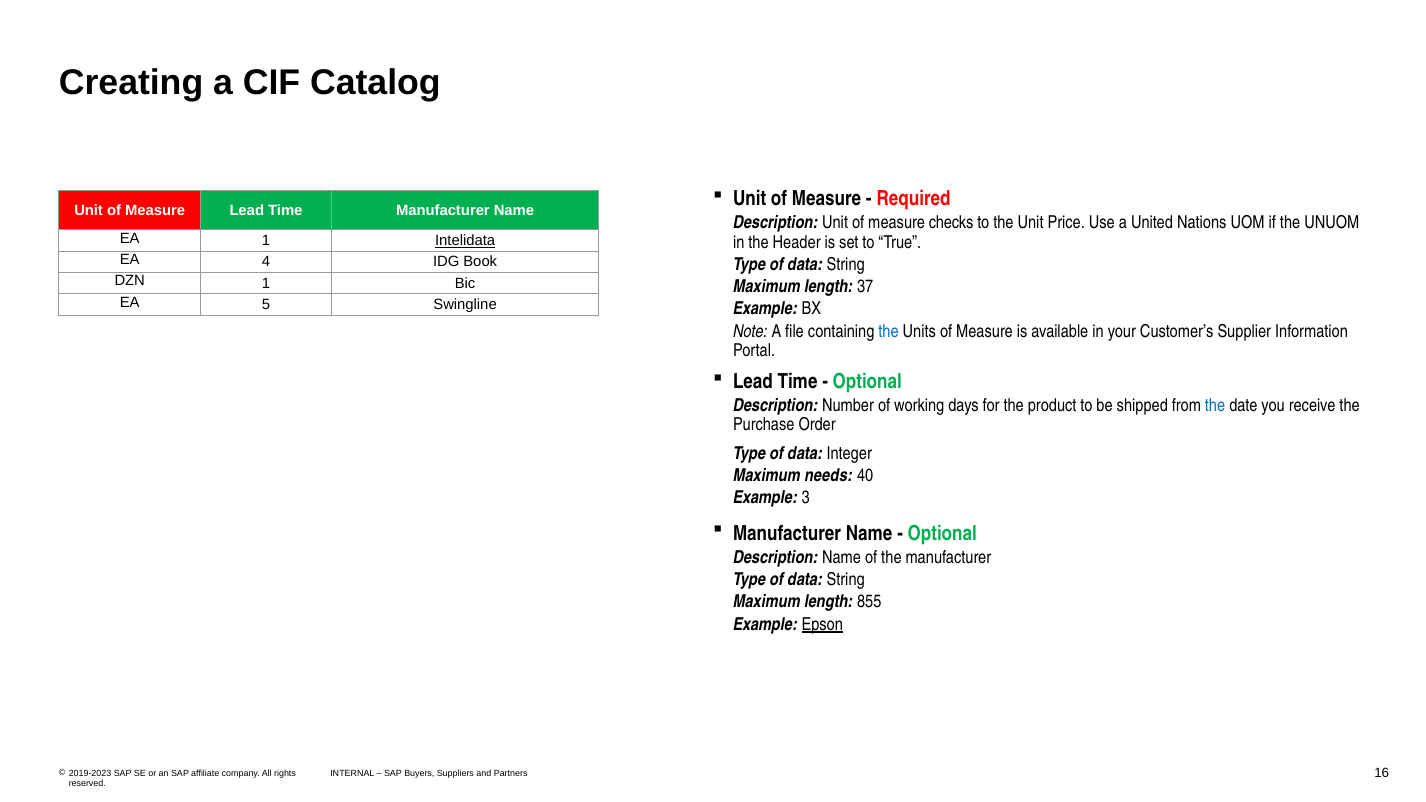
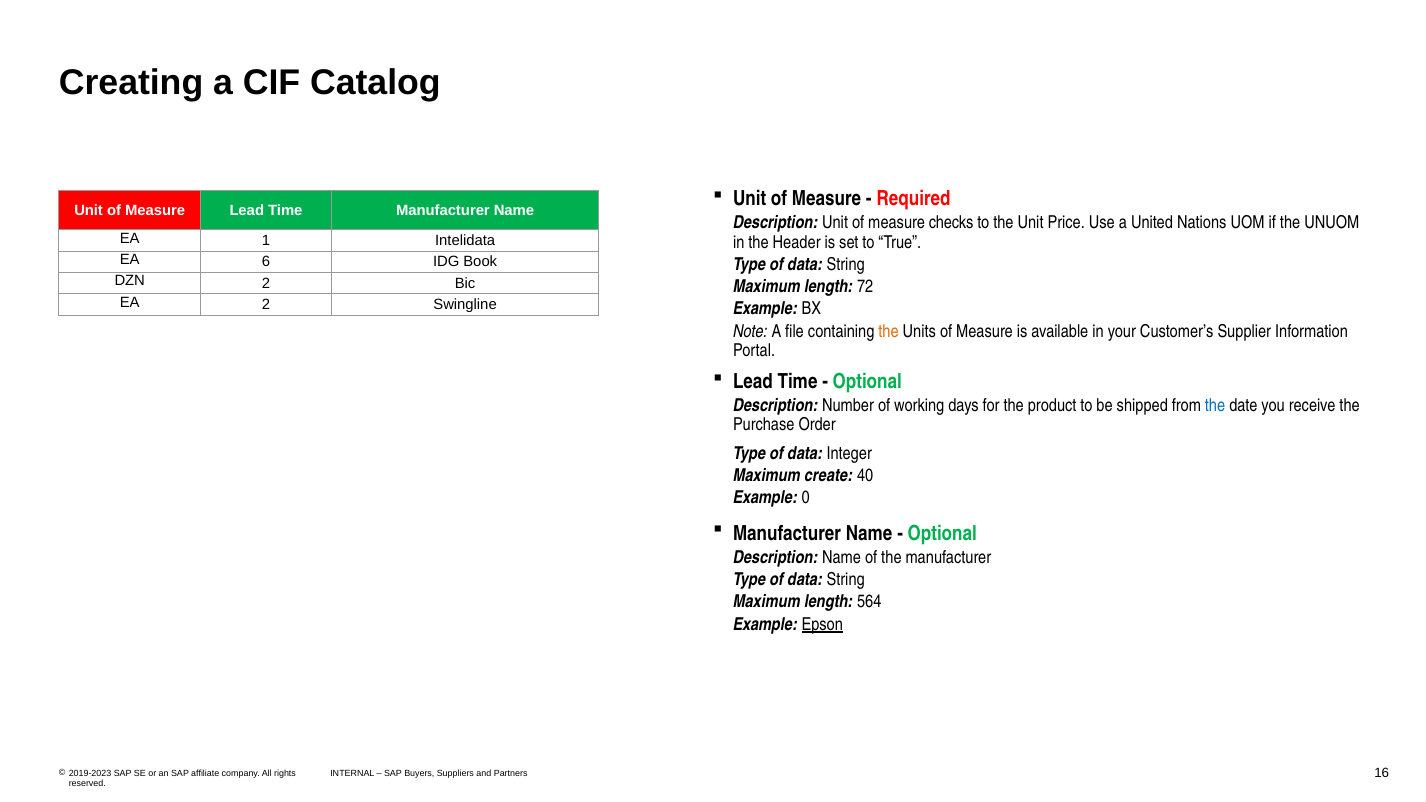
Intelidata underline: present -> none
4: 4 -> 6
DZN 1: 1 -> 2
37: 37 -> 72
EA 5: 5 -> 2
the at (889, 331) colour: blue -> orange
needs: needs -> create
3: 3 -> 0
855: 855 -> 564
